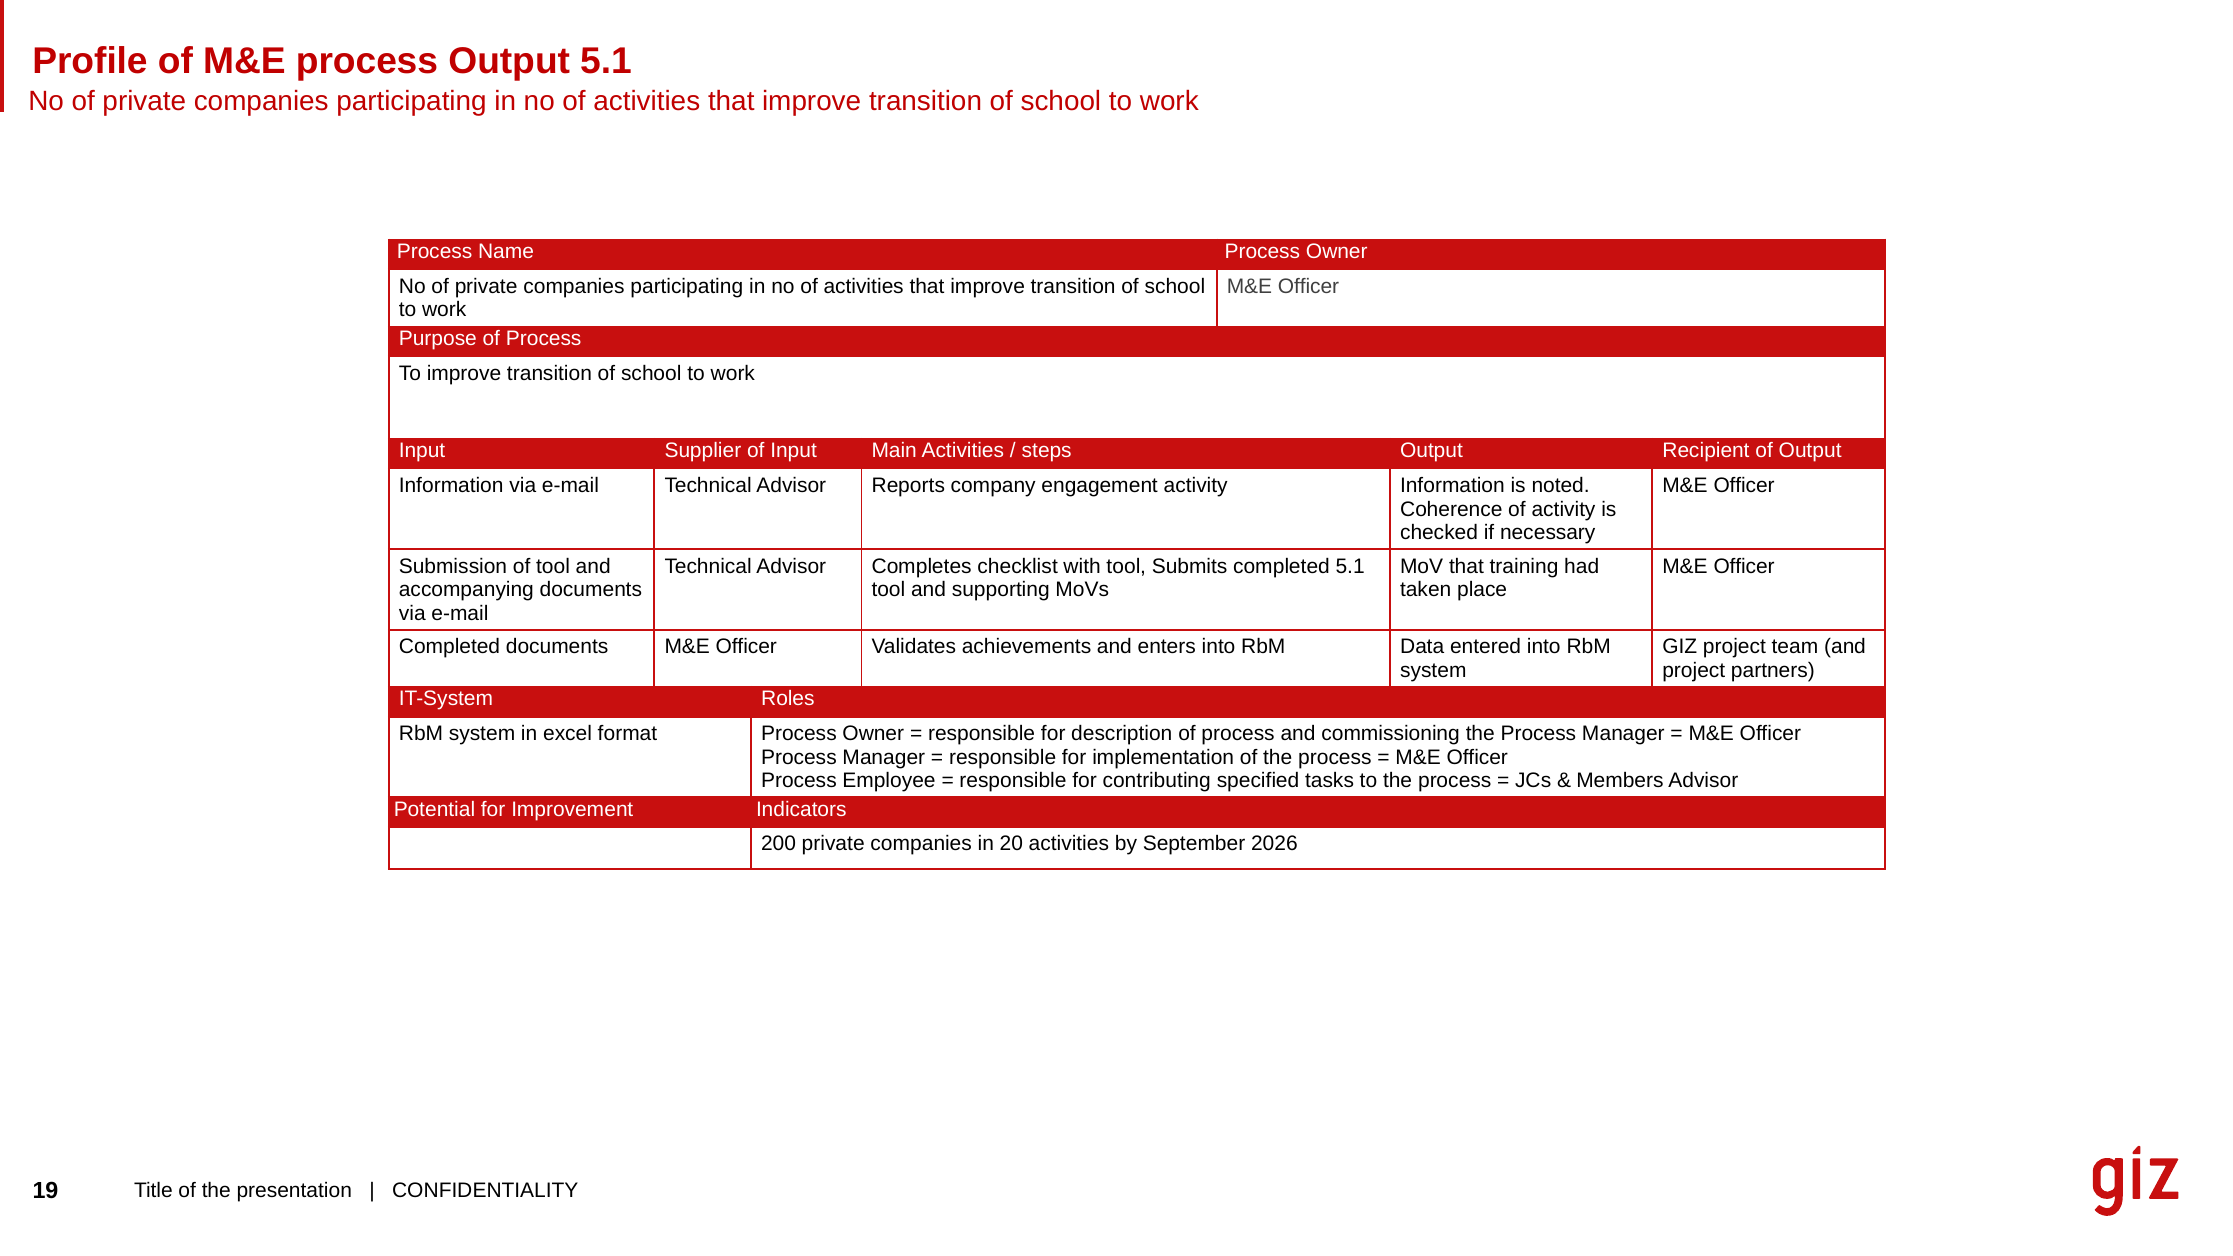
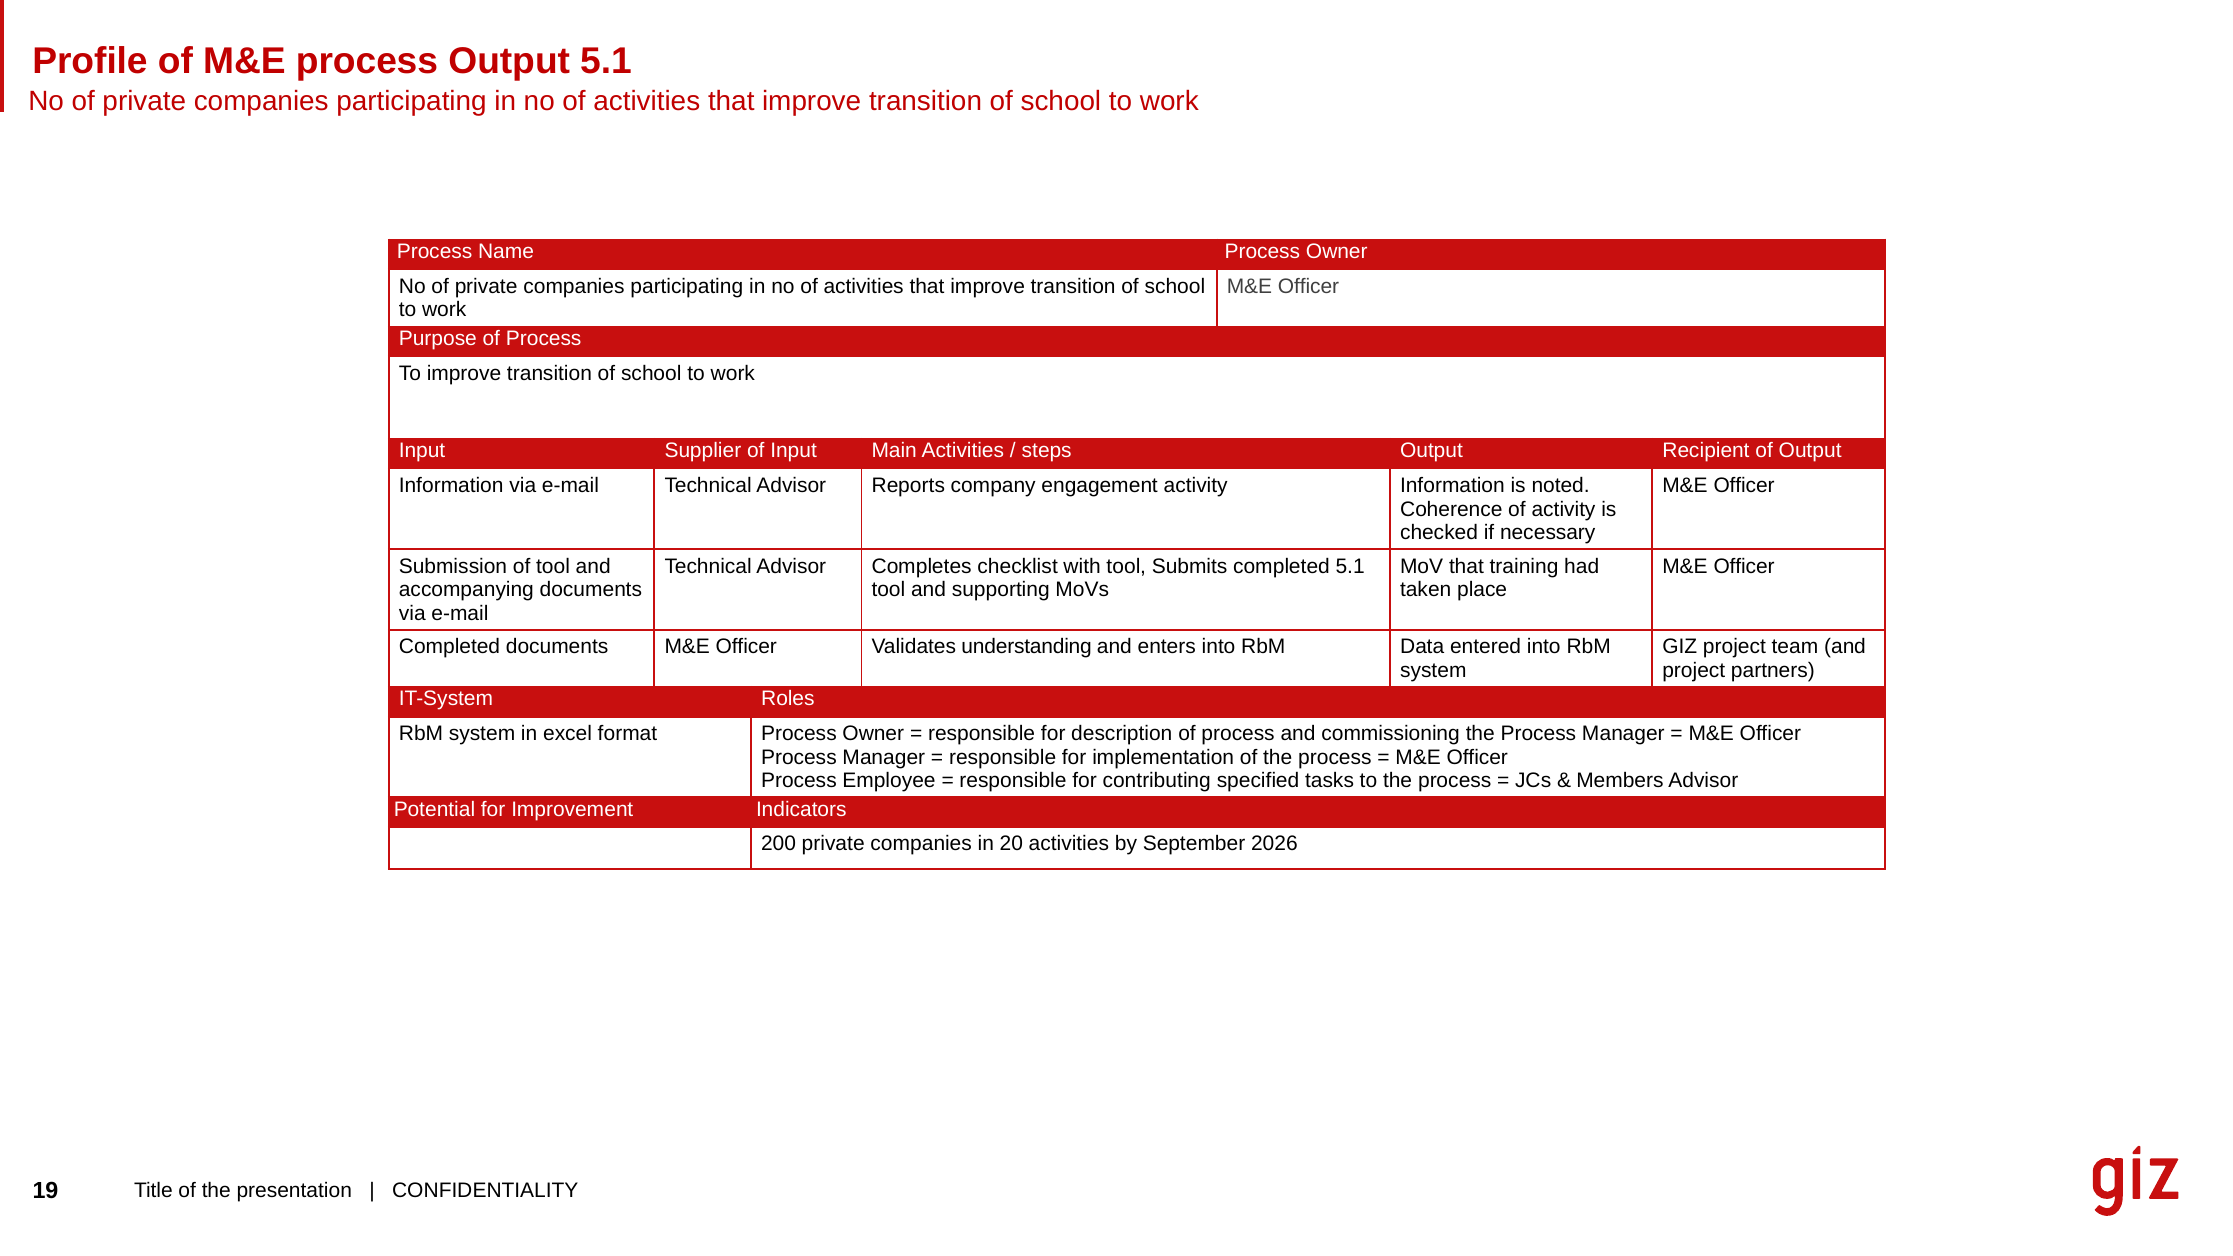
achievements: achievements -> understanding
